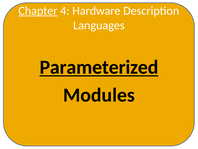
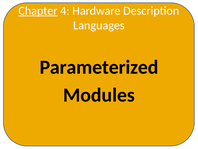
Parameterized underline: present -> none
